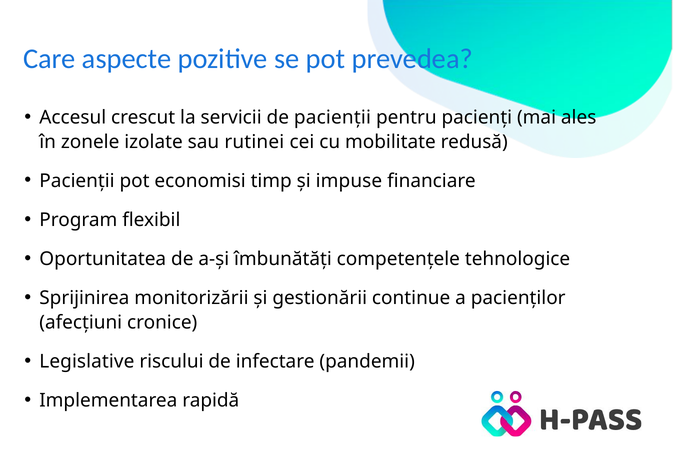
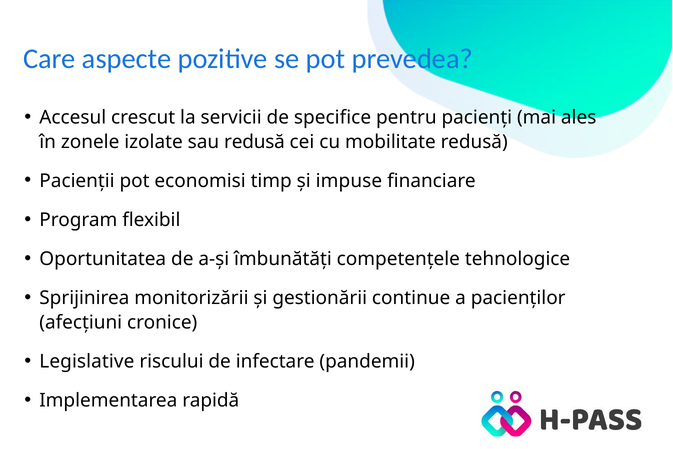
de pacienții: pacienții -> specifice
sau rutinei: rutinei -> redusă
